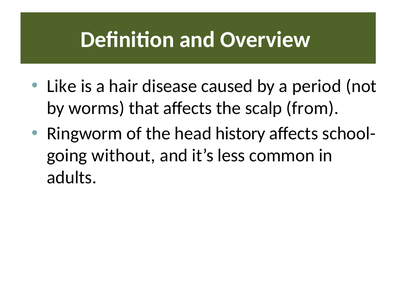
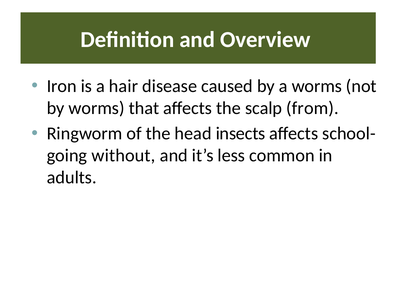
Like: Like -> Iron
a period: period -> worms
history: history -> insects
